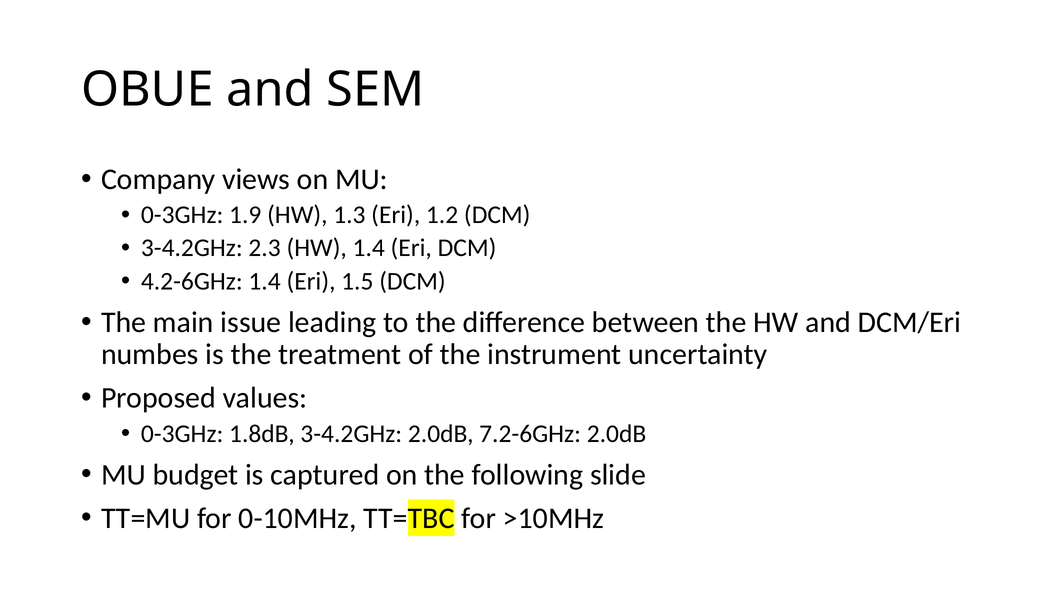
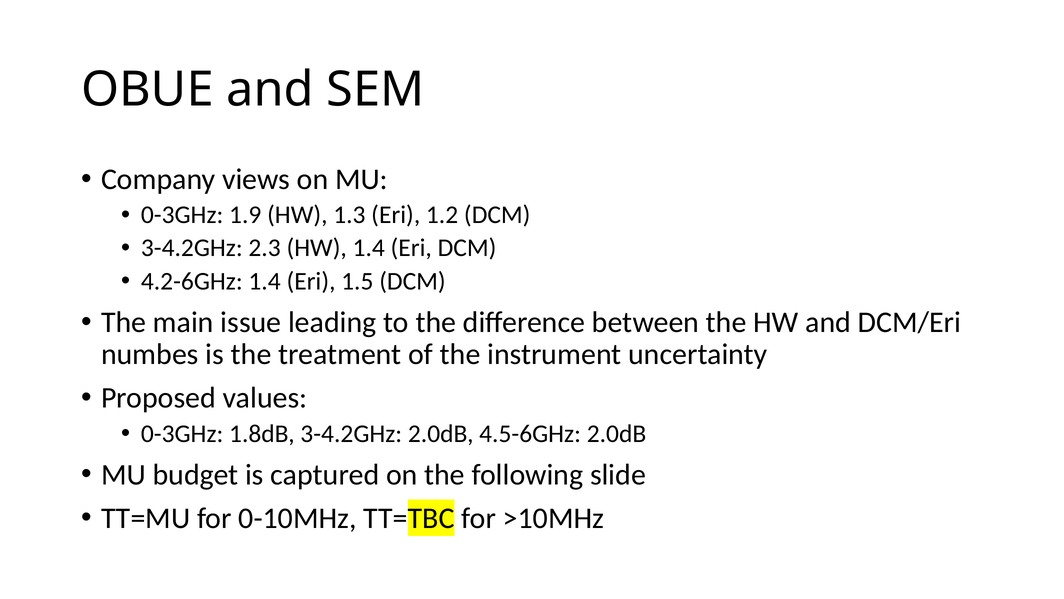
7.2-6GHz: 7.2-6GHz -> 4.5-6GHz
